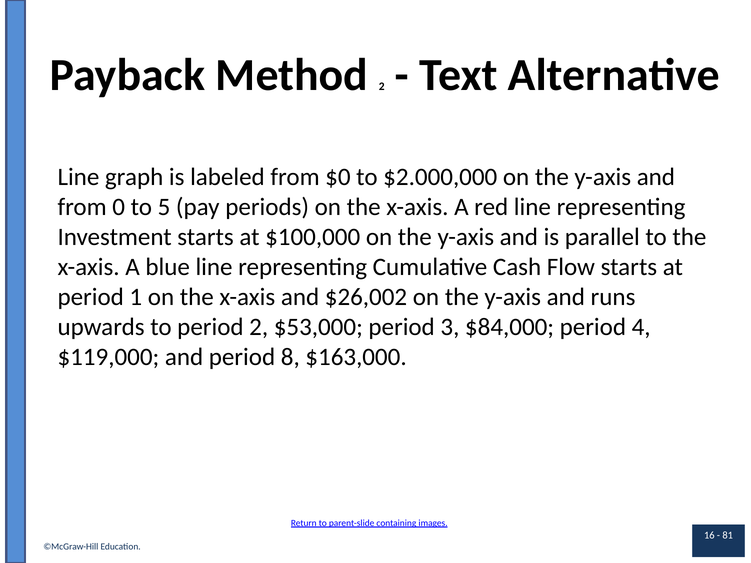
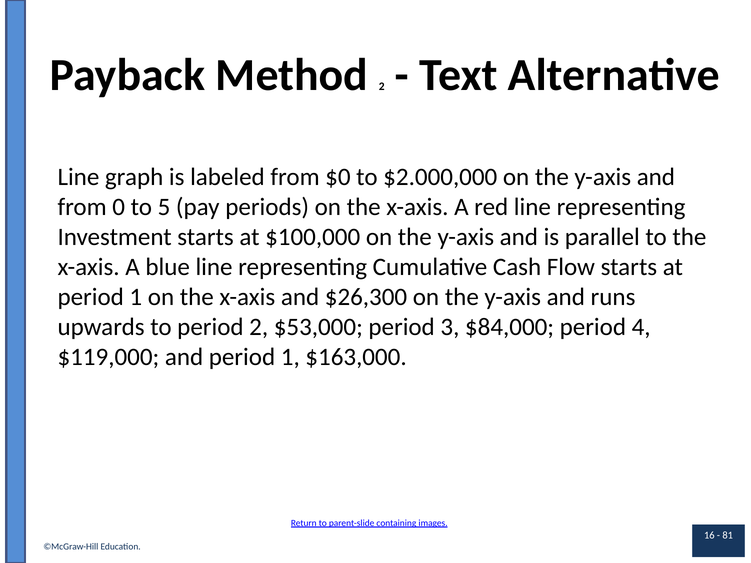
$26,002: $26,002 -> $26,300
and period 8: 8 -> 1
